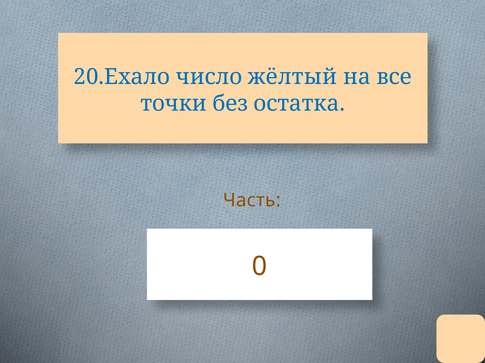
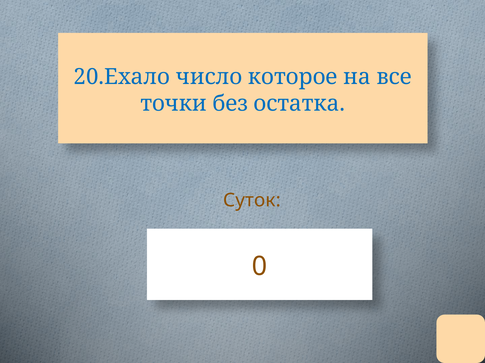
жёлтый: жёлтый -> которое
Часть: Часть -> Суток
